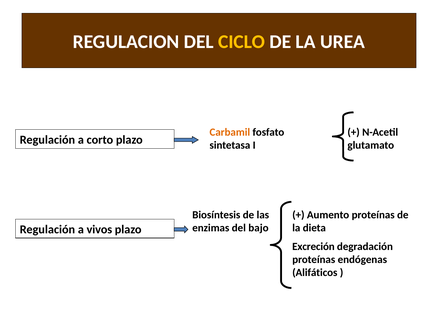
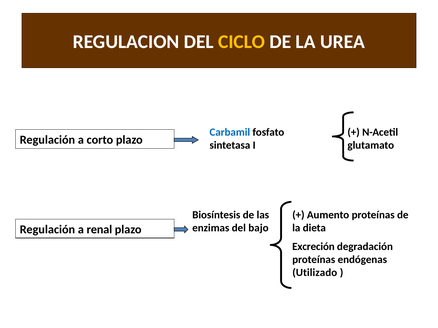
Carbamil colour: orange -> blue
vivos: vivos -> renal
Alifáticos: Alifáticos -> Utilizado
